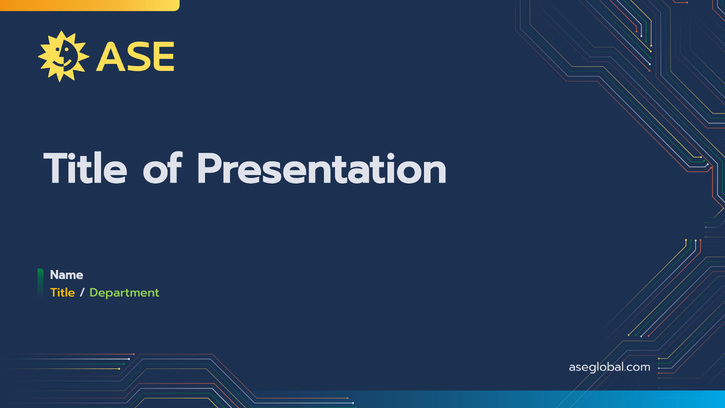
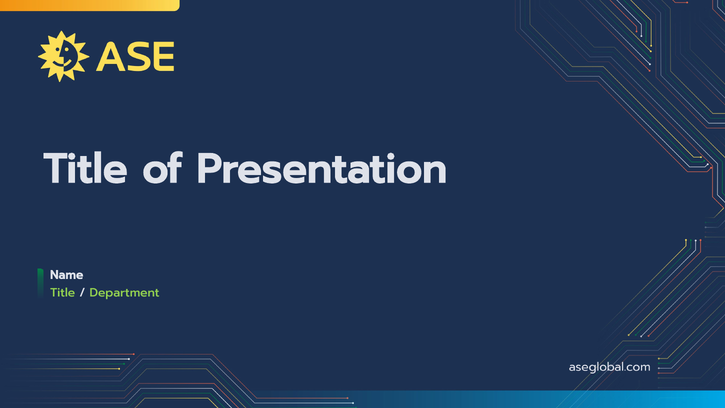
Title at (63, 293) colour: yellow -> light green
